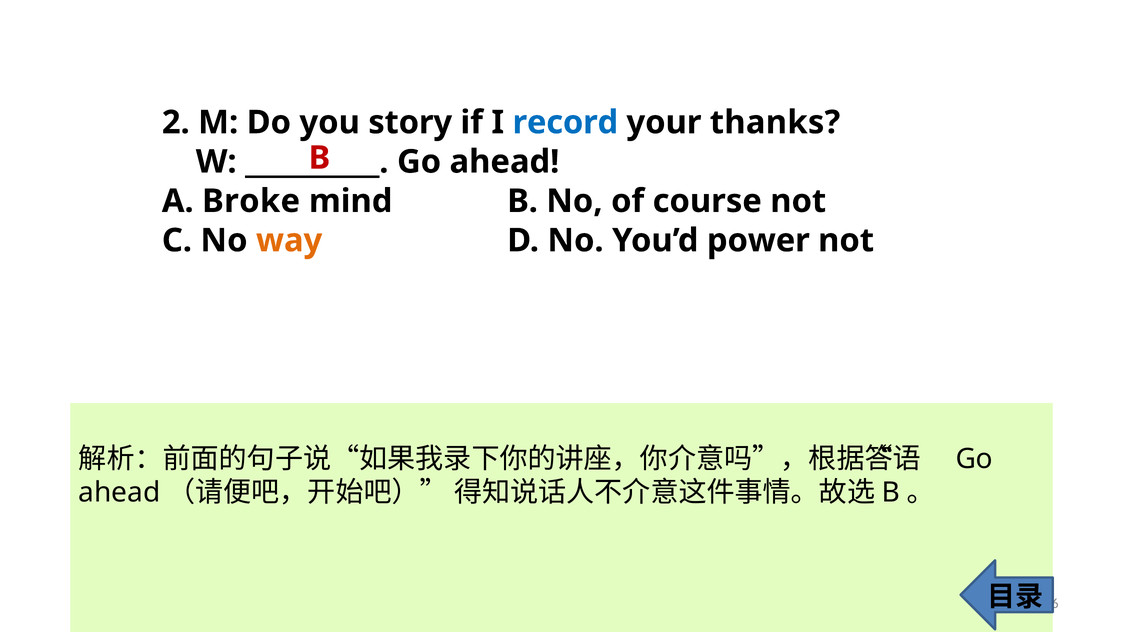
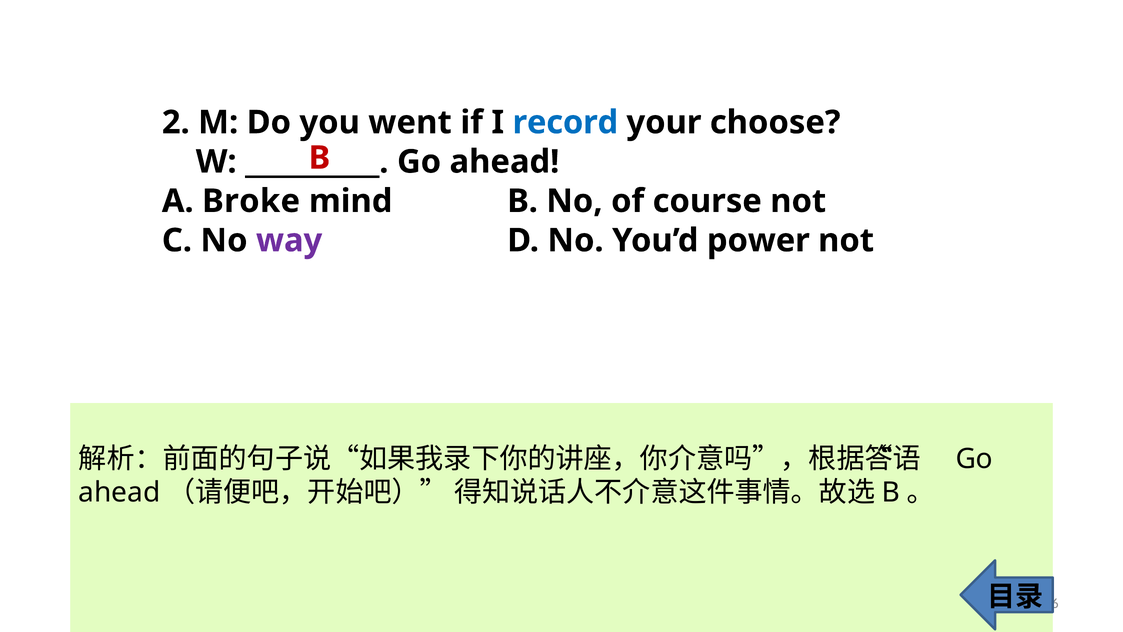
story: story -> went
thanks: thanks -> choose
way colour: orange -> purple
